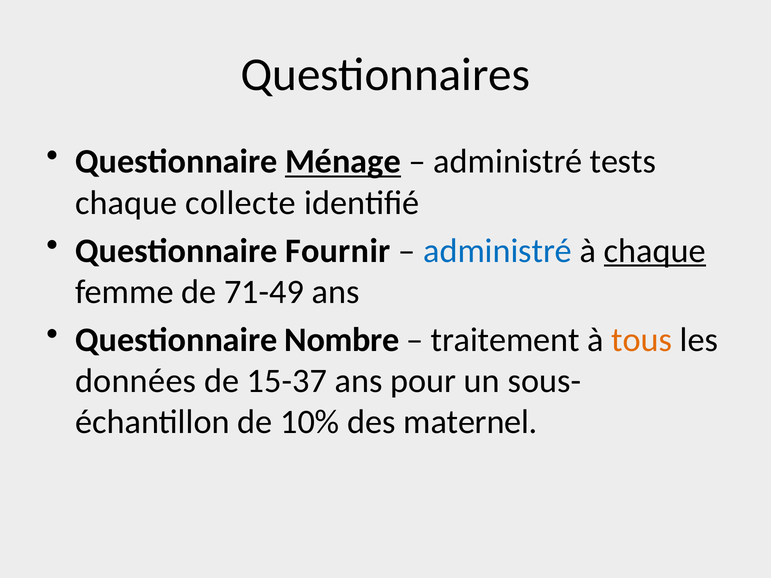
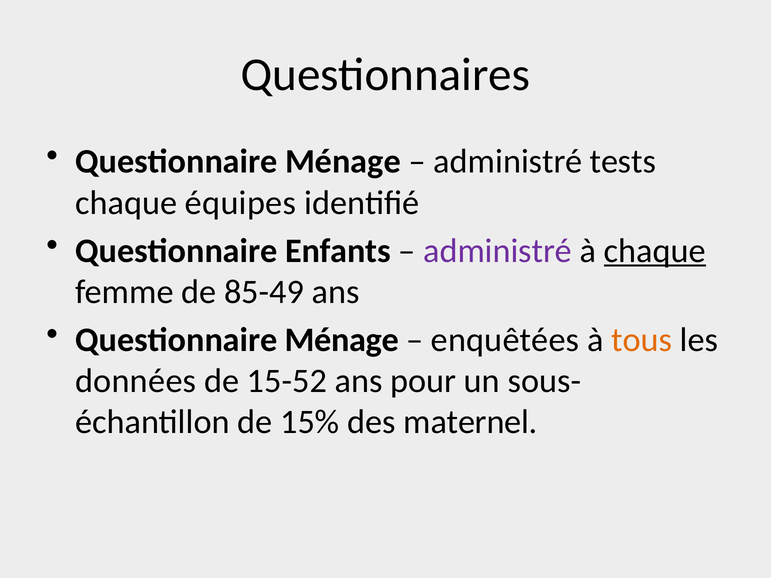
Ménage at (343, 162) underline: present -> none
collecte: collecte -> équipes
Fournir: Fournir -> Enfants
administré at (498, 251) colour: blue -> purple
71-49: 71-49 -> 85-49
Nombre at (342, 340): Nombre -> Ménage
traitement: traitement -> enquêtées
15-37: 15-37 -> 15-52
10%: 10% -> 15%
